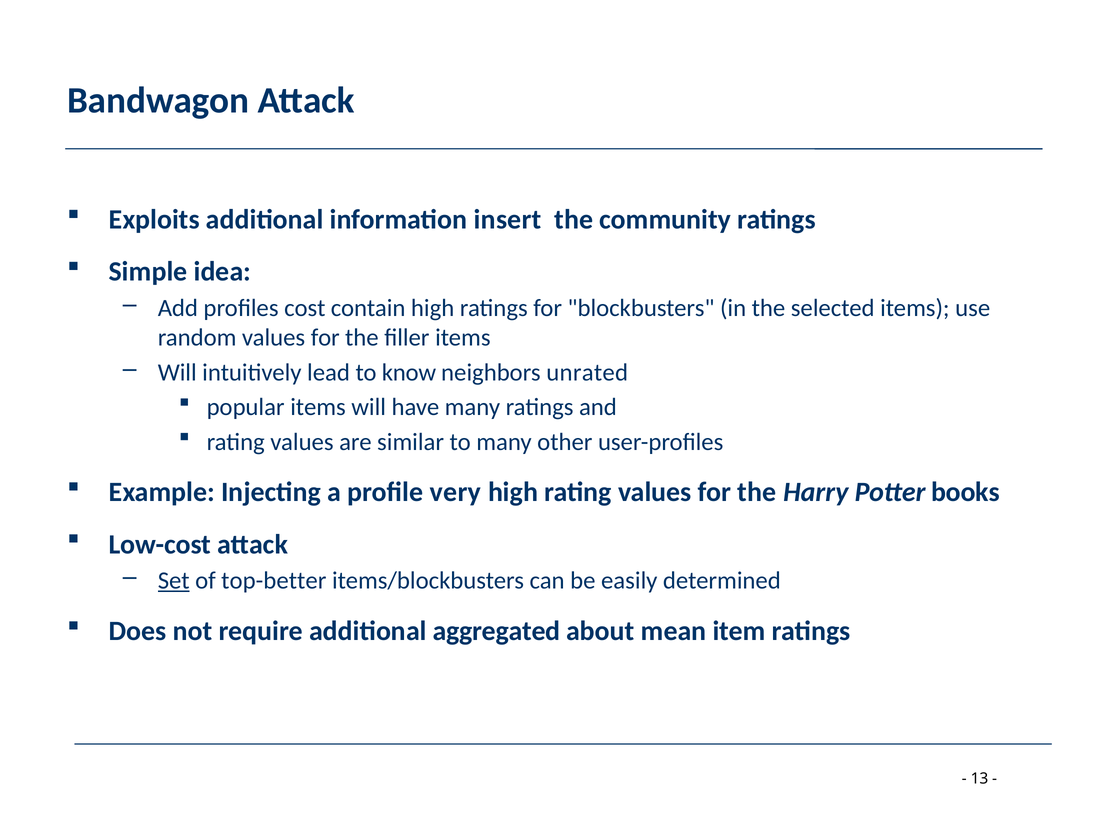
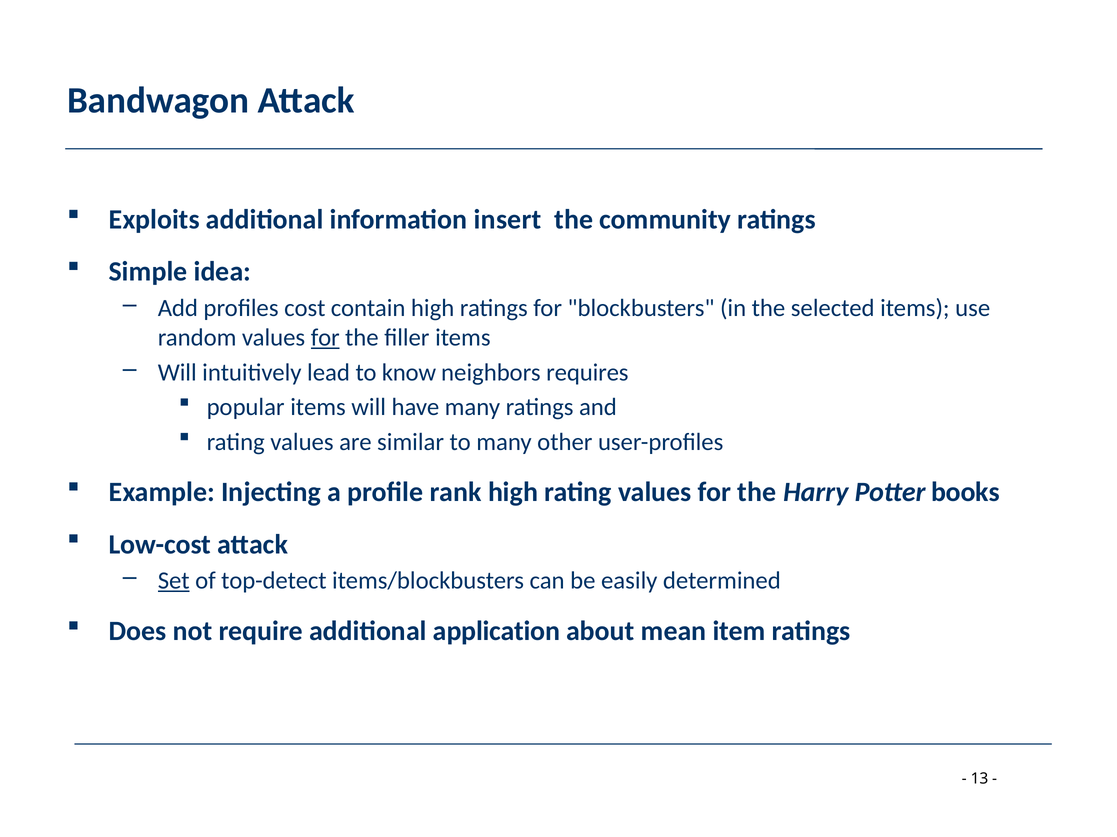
for at (325, 338) underline: none -> present
unrated: unrated -> requires
very: very -> rank
top-better: top-better -> top-detect
aggregated: aggregated -> application
